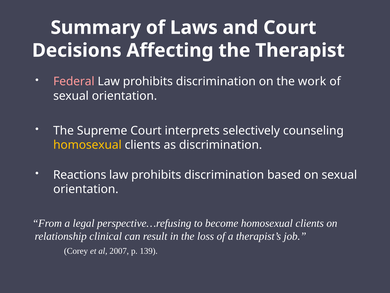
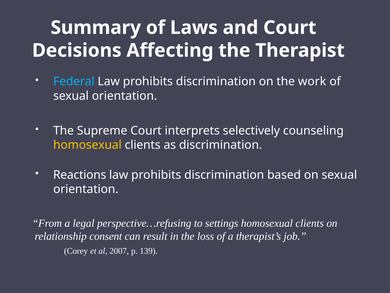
Federal colour: pink -> light blue
become: become -> settings
clinical: clinical -> consent
